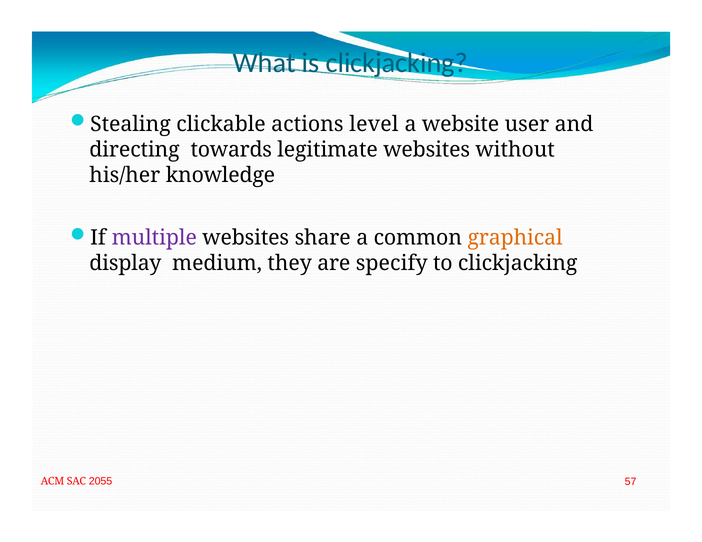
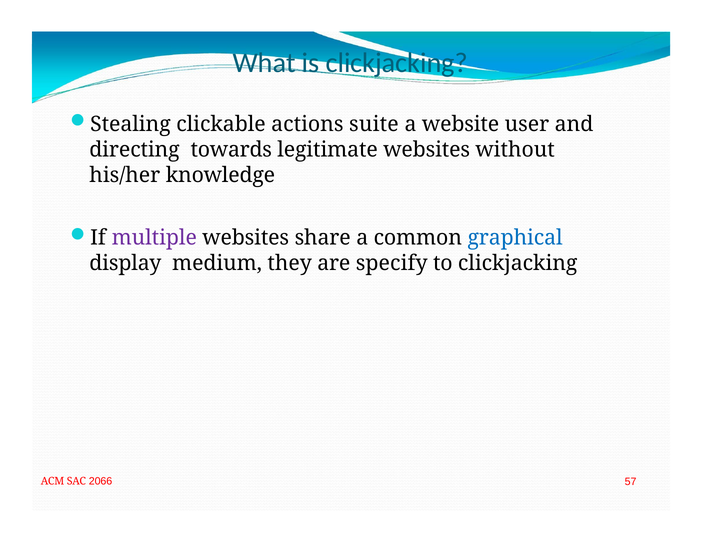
level: level -> suite
graphical colour: orange -> blue
2055: 2055 -> 2066
